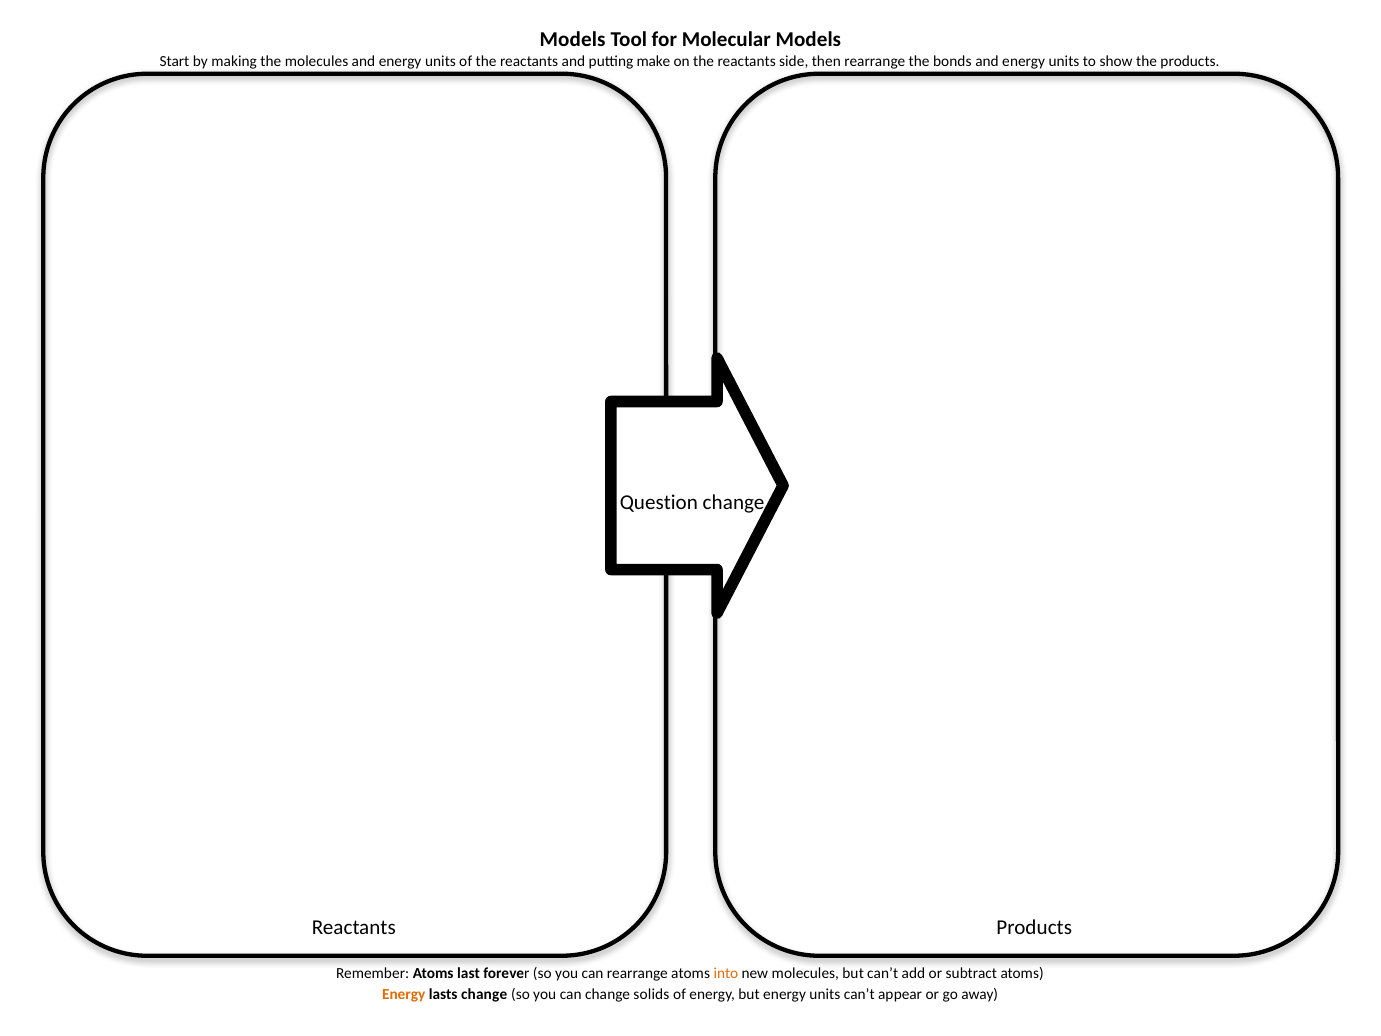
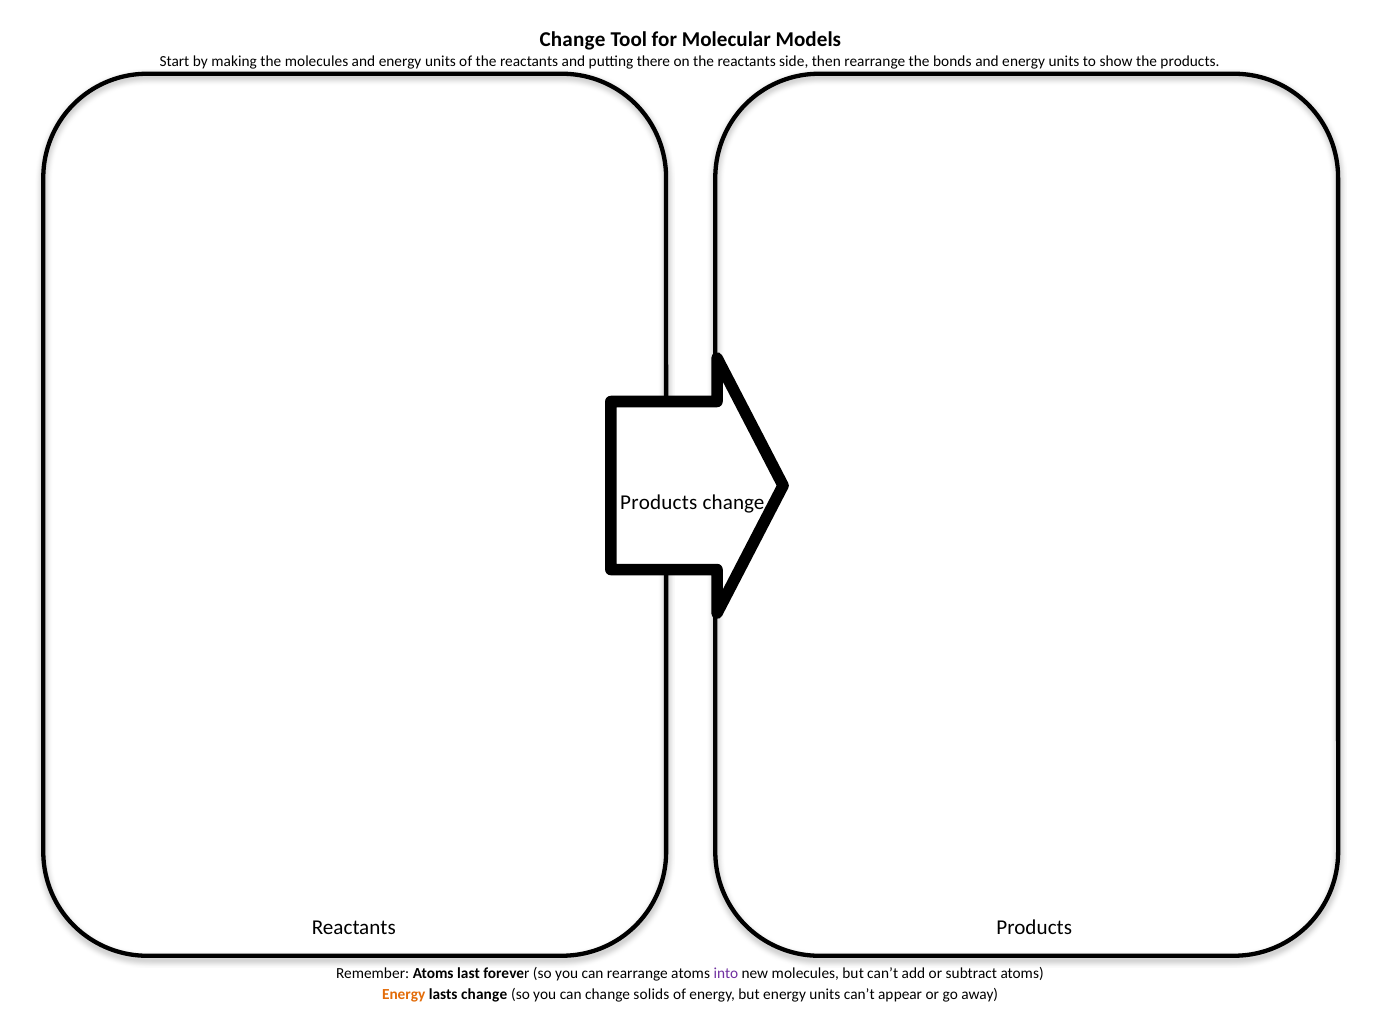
Models at (573, 39): Models -> Change
make: make -> there
Question at (659, 502): Question -> Products
into colour: orange -> purple
